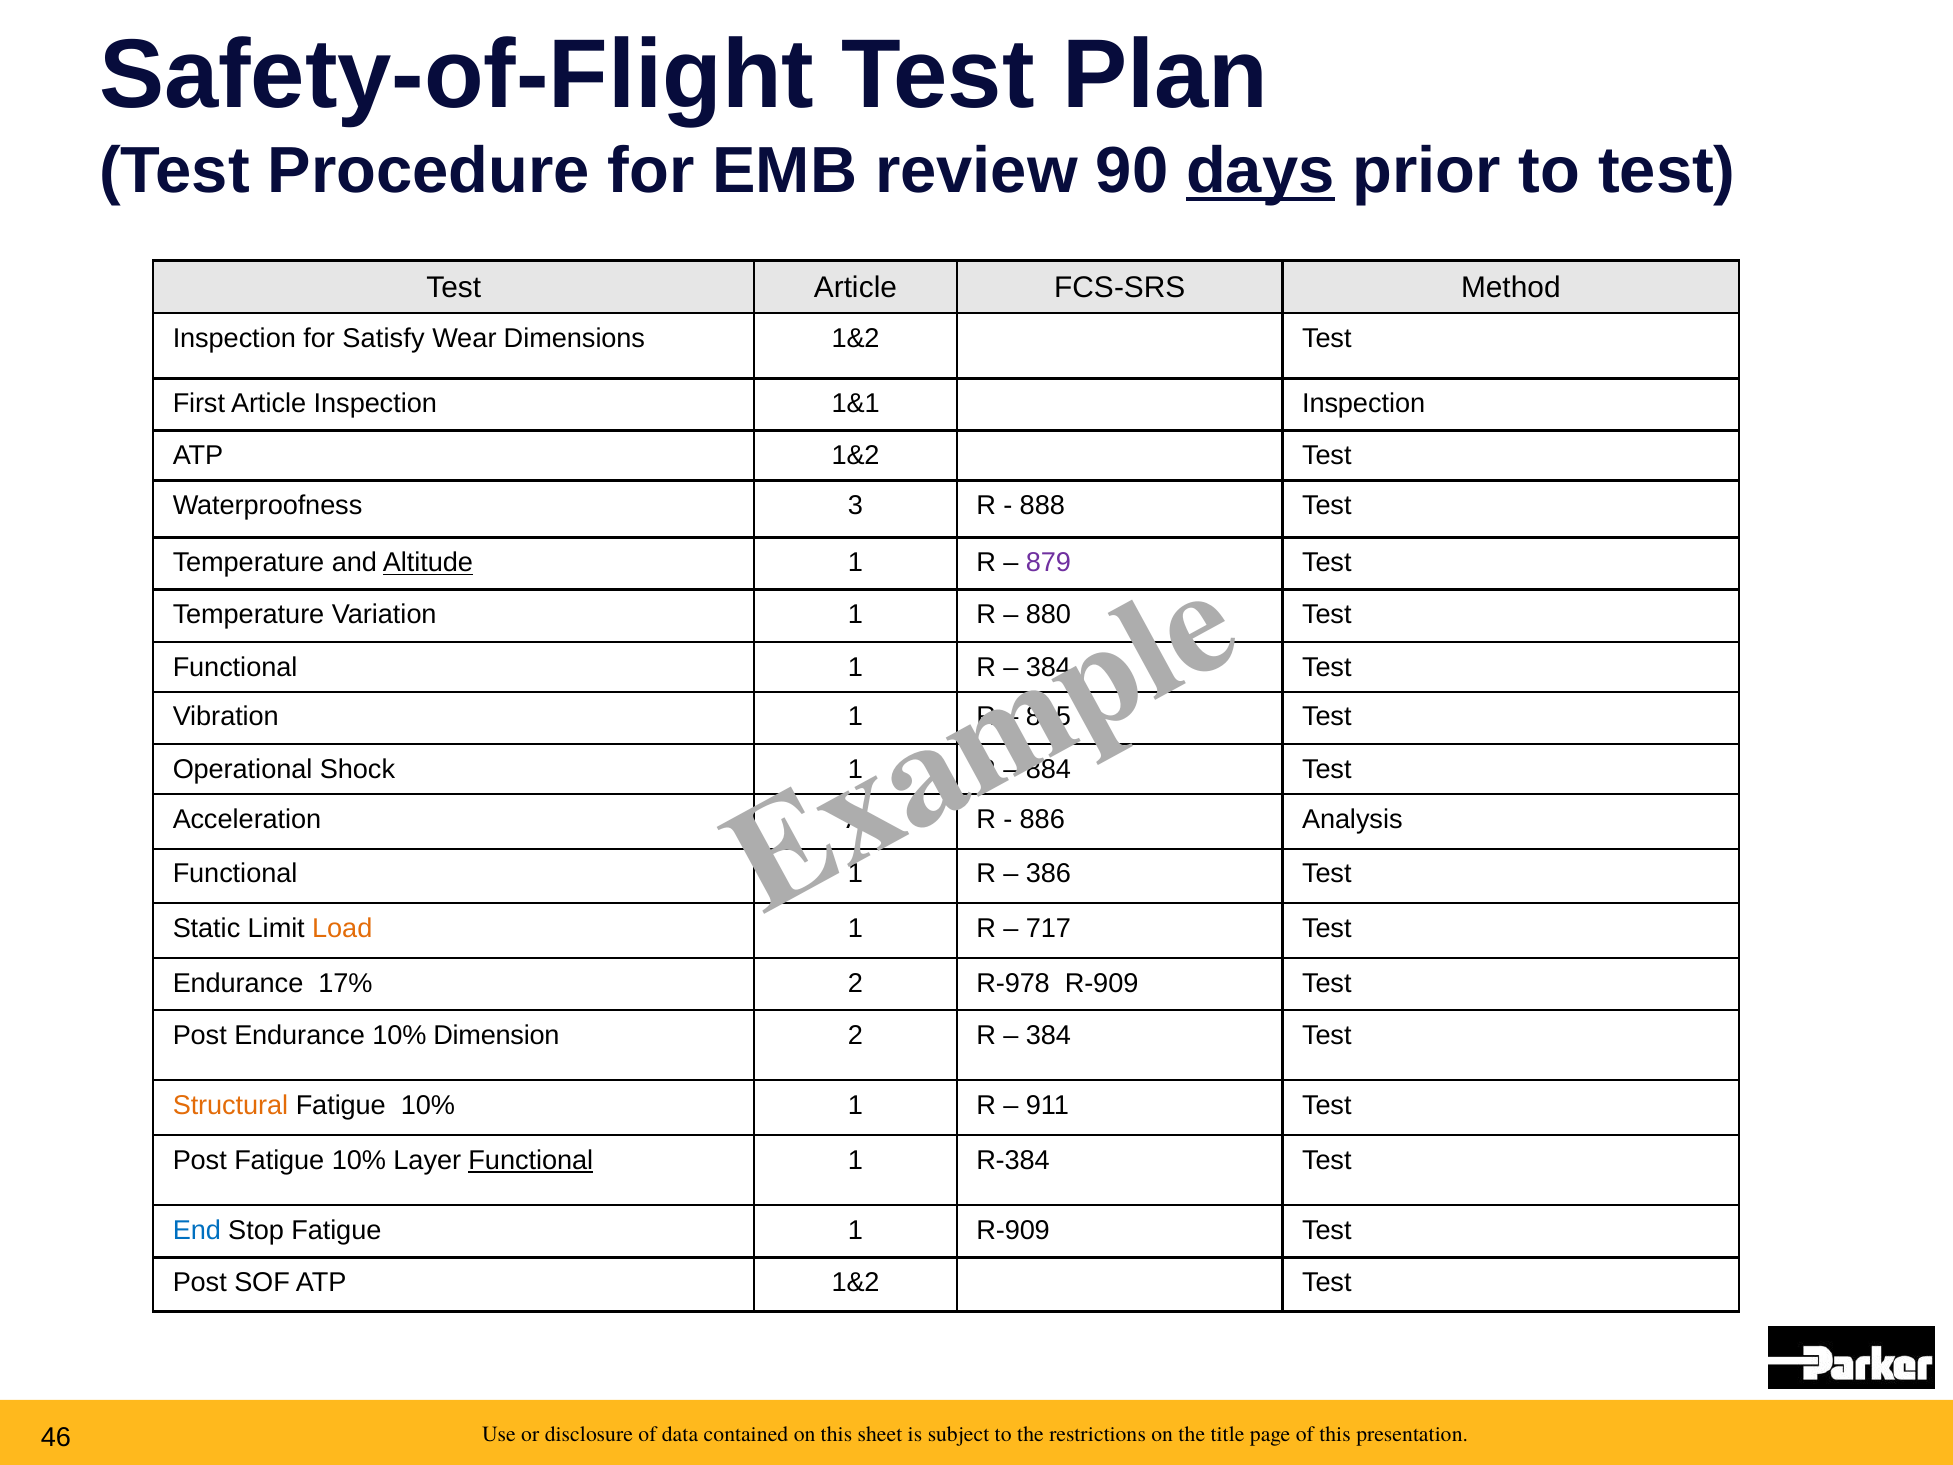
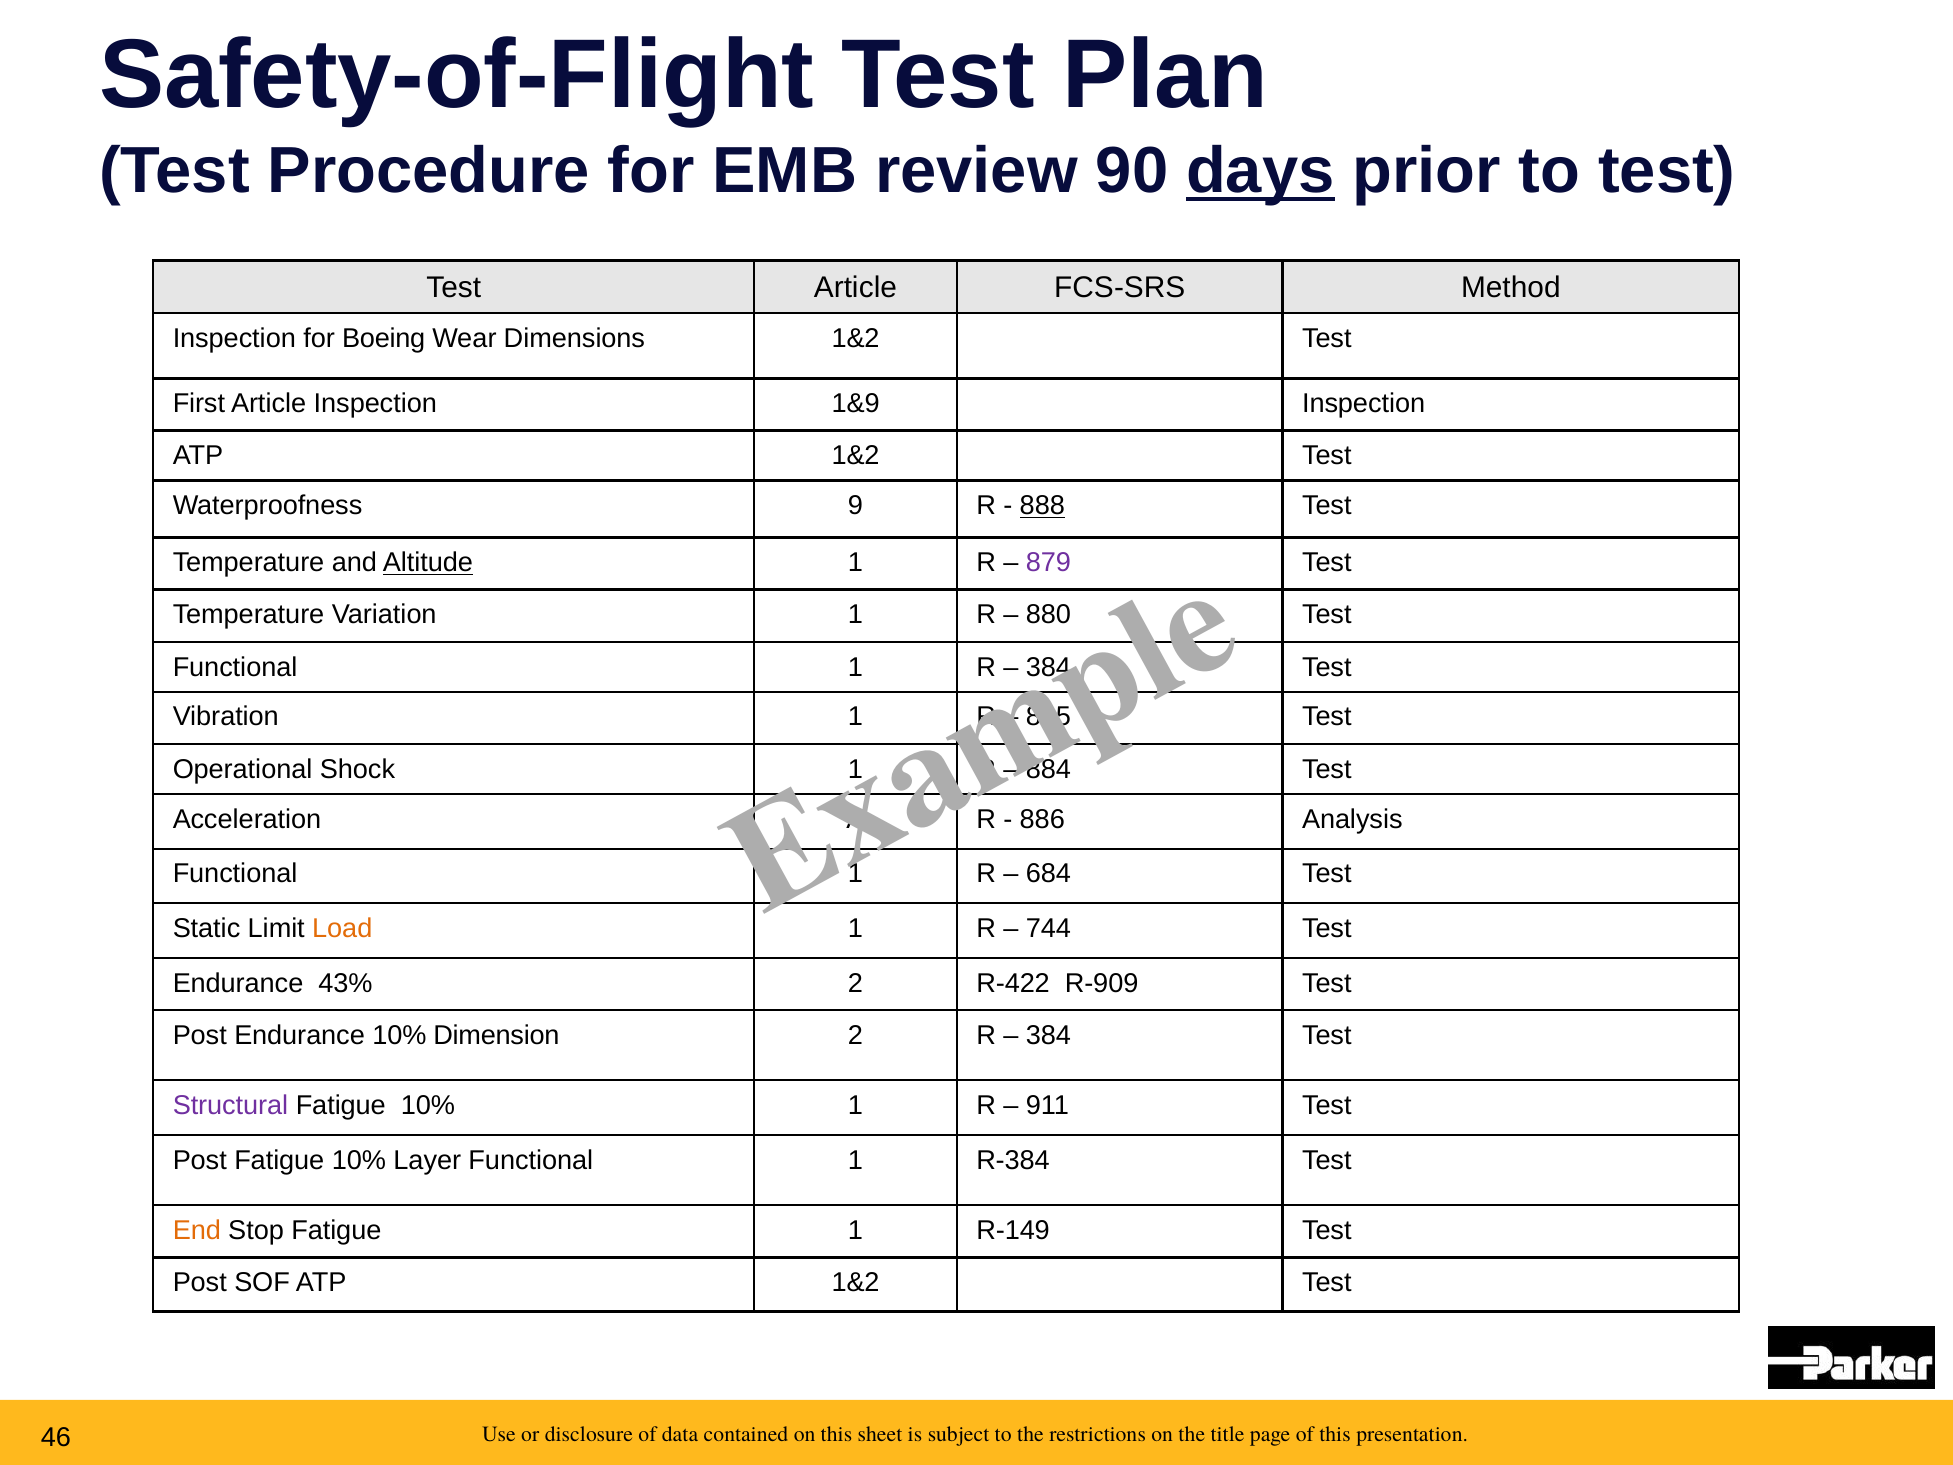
Satisfy: Satisfy -> Boeing
1&1: 1&1 -> 1&9
3: 3 -> 9
888 underline: none -> present
386: 386 -> 684
717: 717 -> 744
17%: 17% -> 43%
R-978: R-978 -> R-422
Structural colour: orange -> purple
Functional at (531, 1160) underline: present -> none
End colour: blue -> orange
1 R-909: R-909 -> R-149
